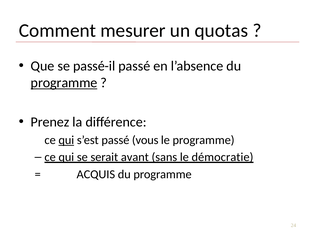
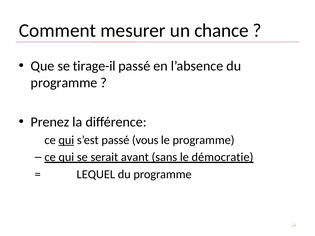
quotas: quotas -> chance
passé-il: passé-il -> tirage-il
programme at (64, 83) underline: present -> none
ACQUIS: ACQUIS -> LEQUEL
